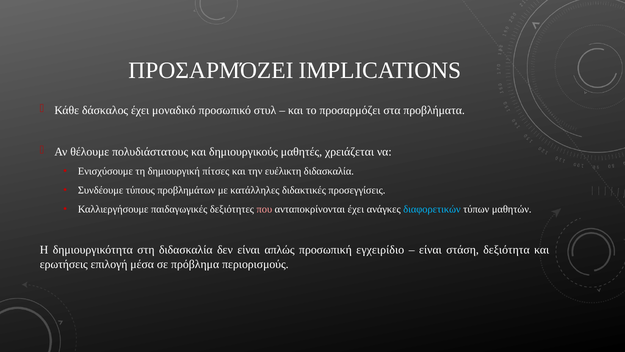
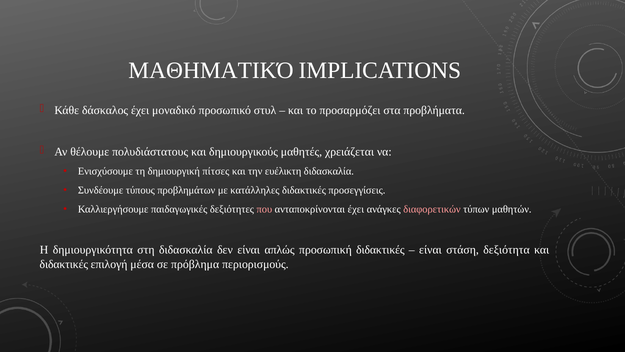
ΠΡΟΣΑΡΜΌΖΕΙ at (211, 70): ΠΡΟΣΑΡΜΌΖΕΙ -> ΜΑΘΗΜΑΤΙΚΌ
διαφορετικών colour: light blue -> pink
προσωπική εγχειρίδιο: εγχειρίδιο -> διδακτικές
ερωτήσεις at (64, 264): ερωτήσεις -> διδακτικές
